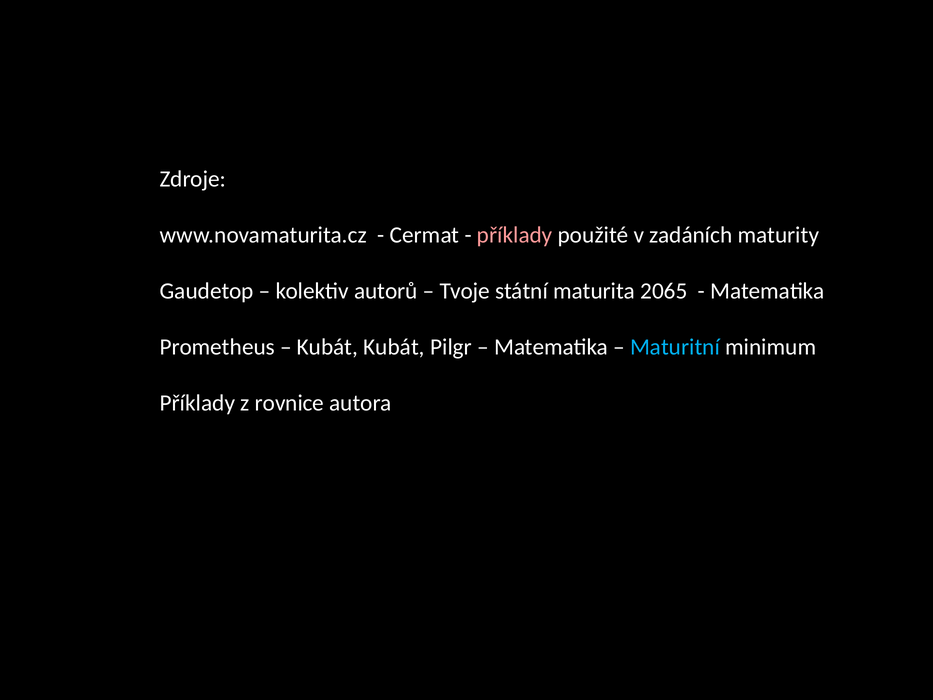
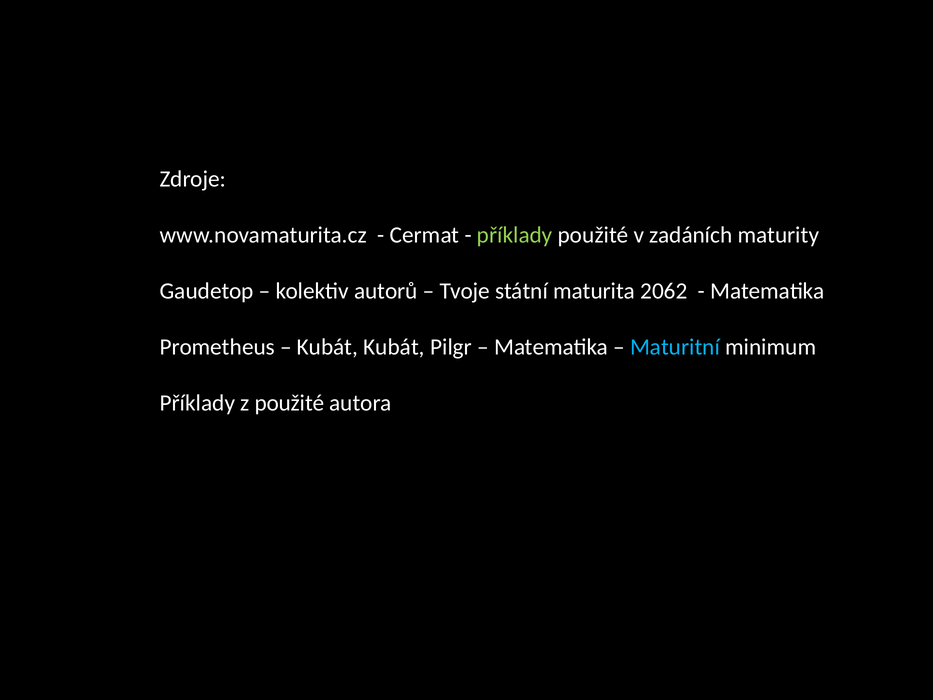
příklady at (515, 235) colour: pink -> light green
2065: 2065 -> 2062
z rovnice: rovnice -> použité
